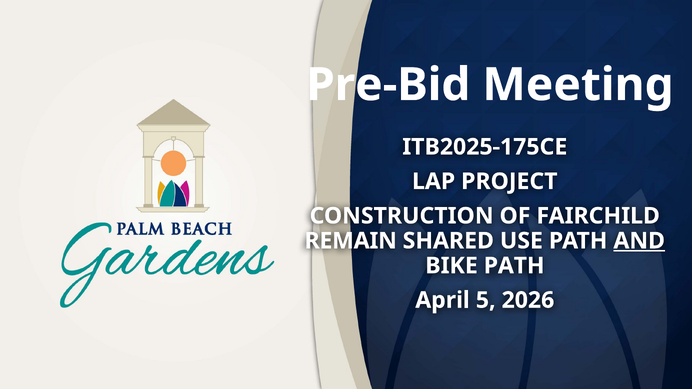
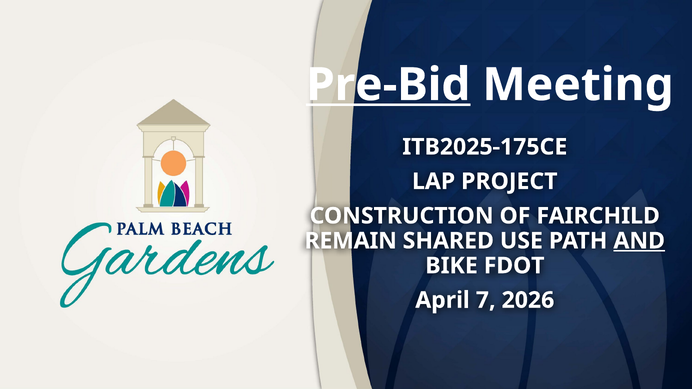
Pre-Bid underline: none -> present
BIKE PATH: PATH -> FDOT
5: 5 -> 7
